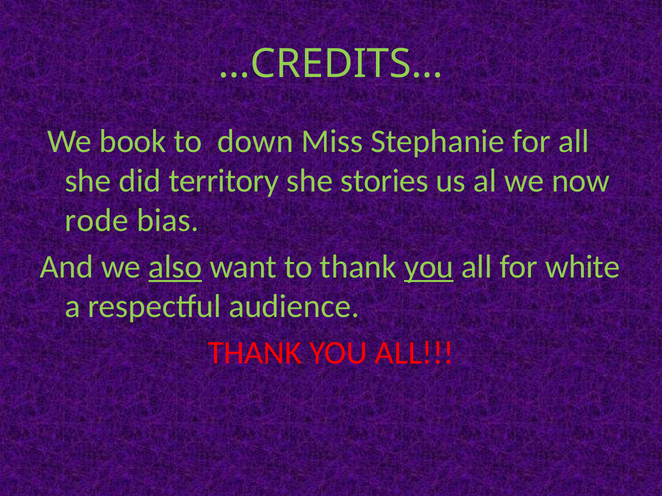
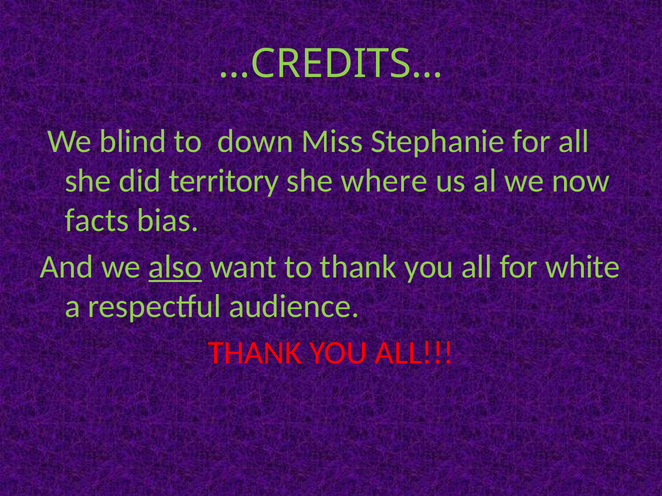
book: book -> blind
stories: stories -> where
rode: rode -> facts
you at (429, 267) underline: present -> none
